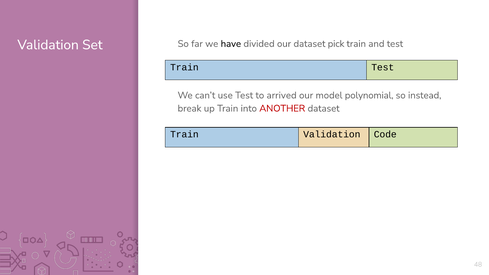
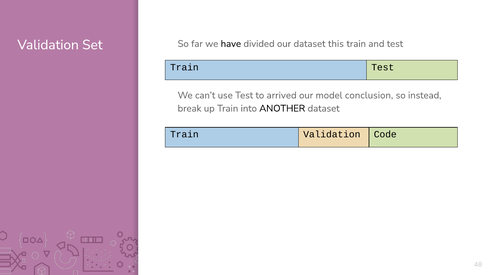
pick: pick -> this
polynomial: polynomial -> conclusion
ANOTHER colour: red -> black
